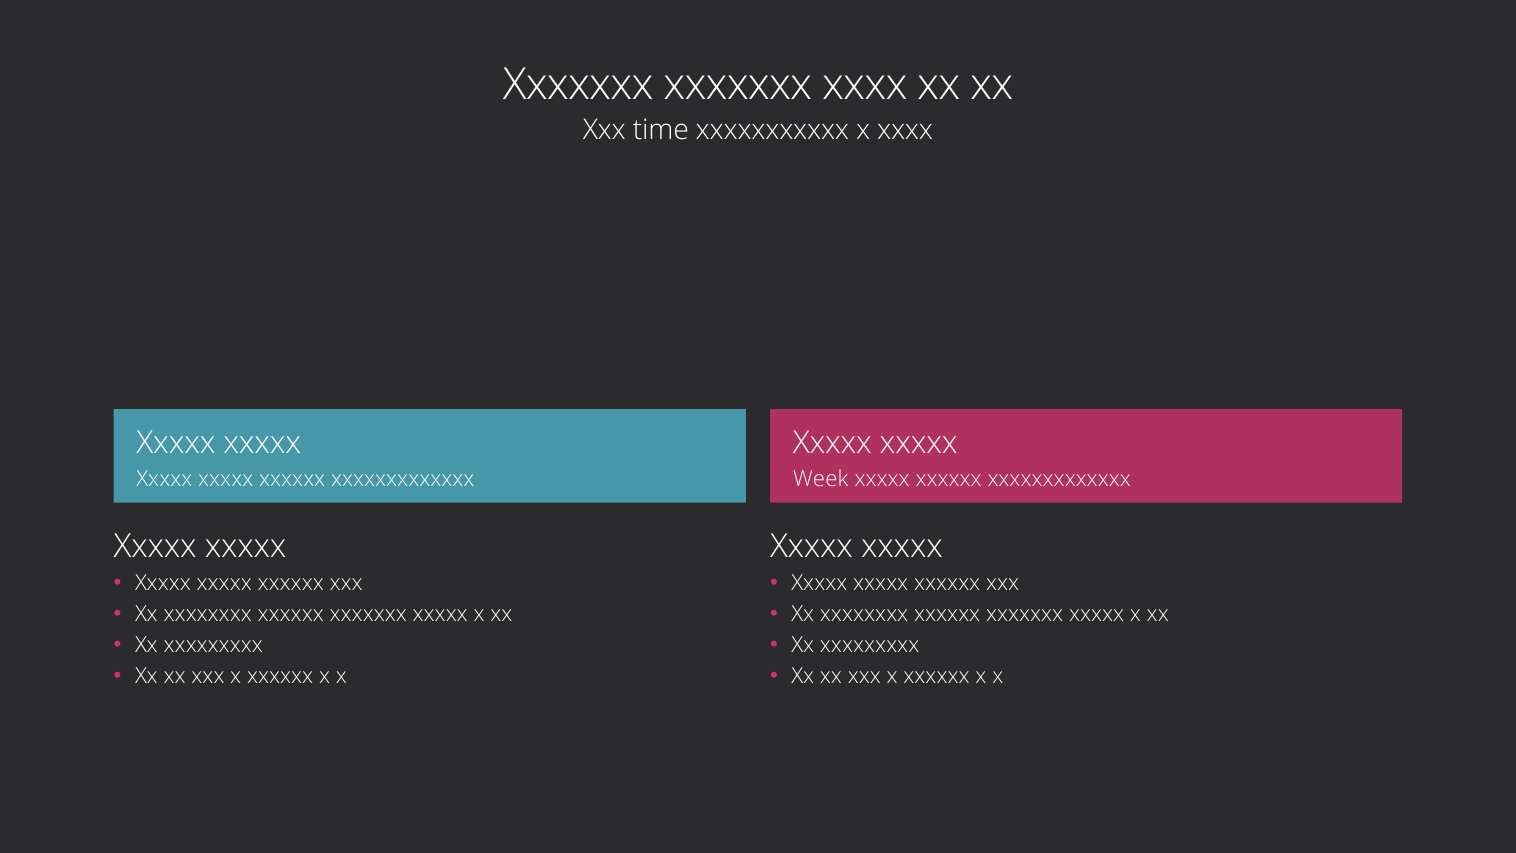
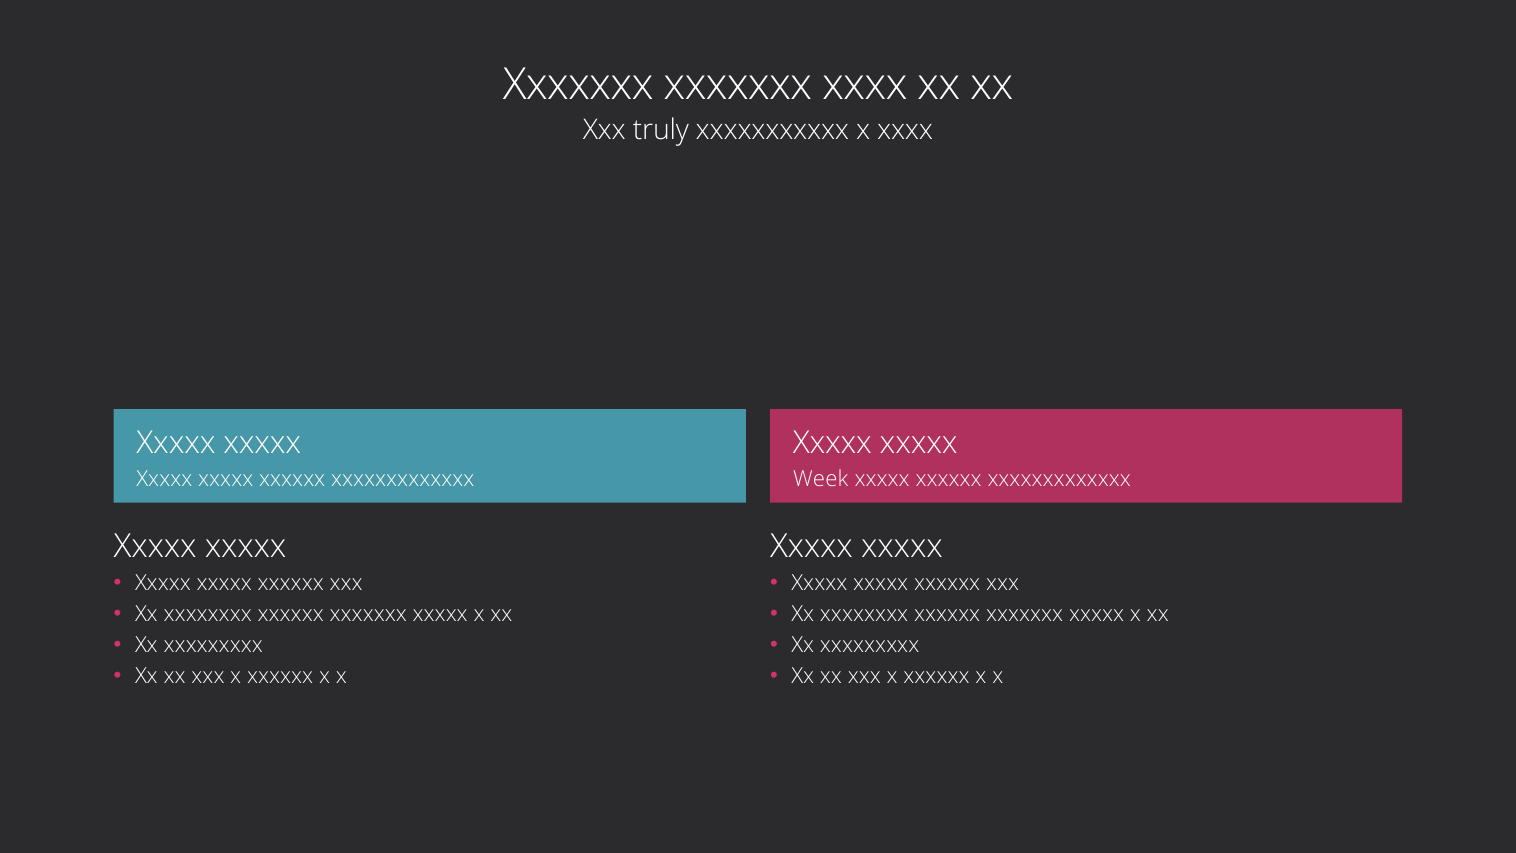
time: time -> truly
